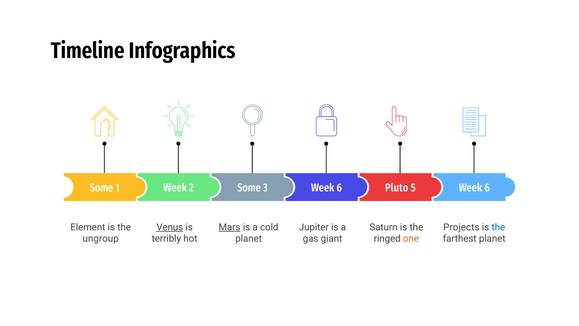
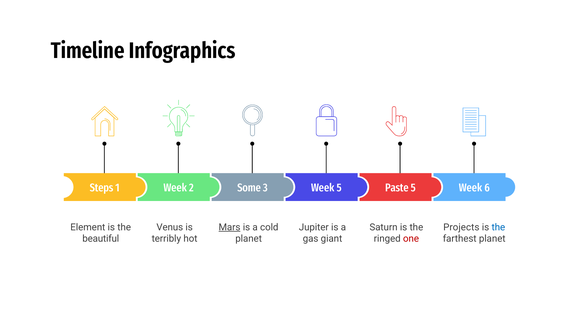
Some at (101, 188): Some -> Steps
6 at (339, 188): 6 -> 5
Pluto: Pluto -> Paste
Venus underline: present -> none
ungroup: ungroup -> beautiful
one colour: orange -> red
